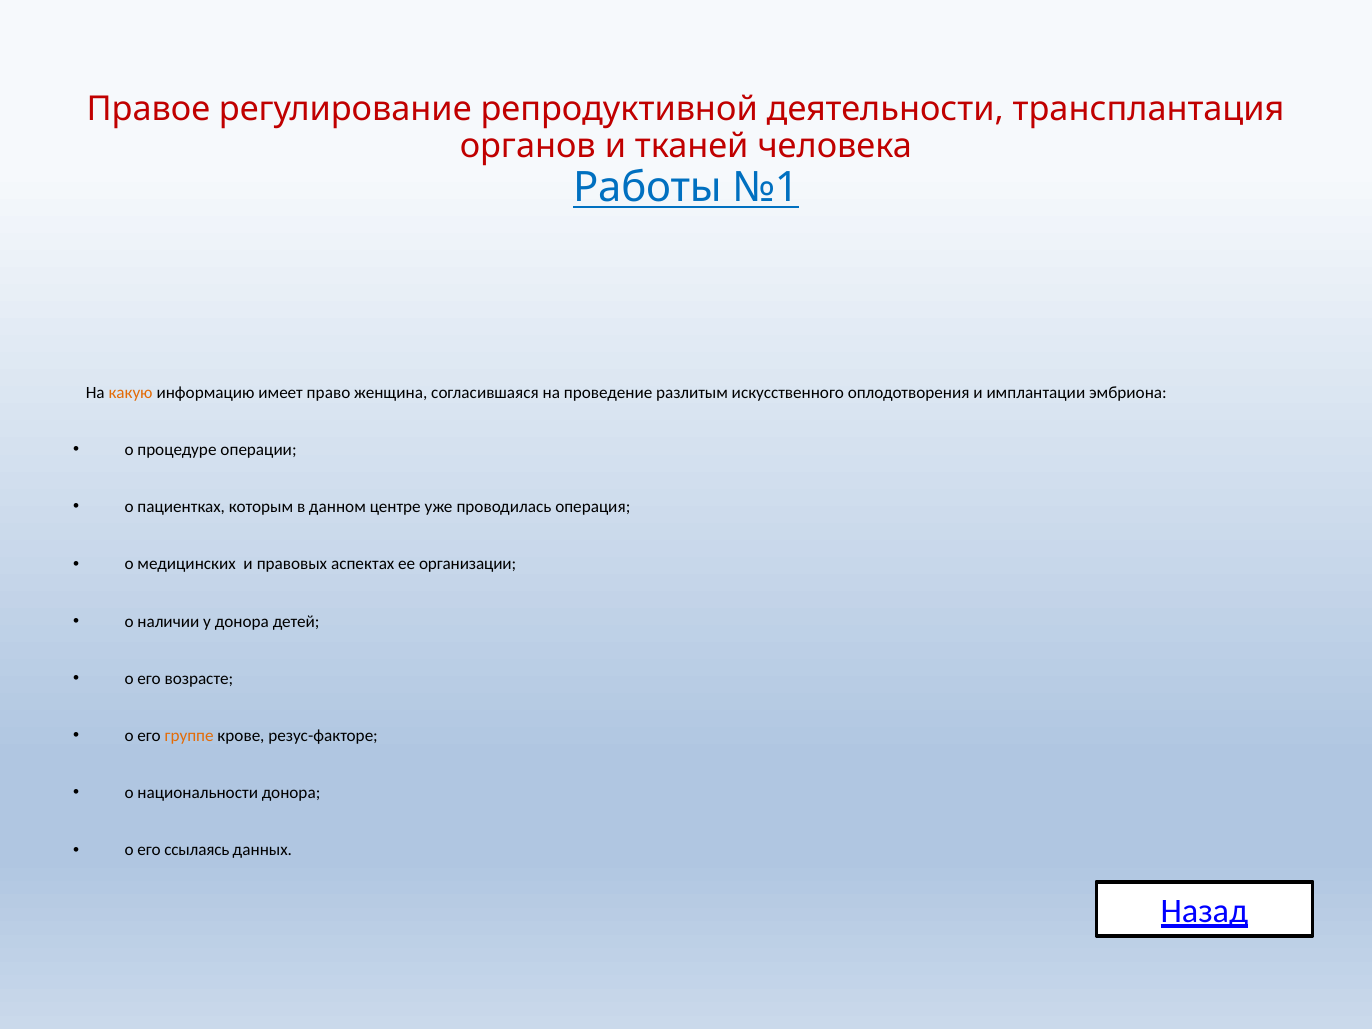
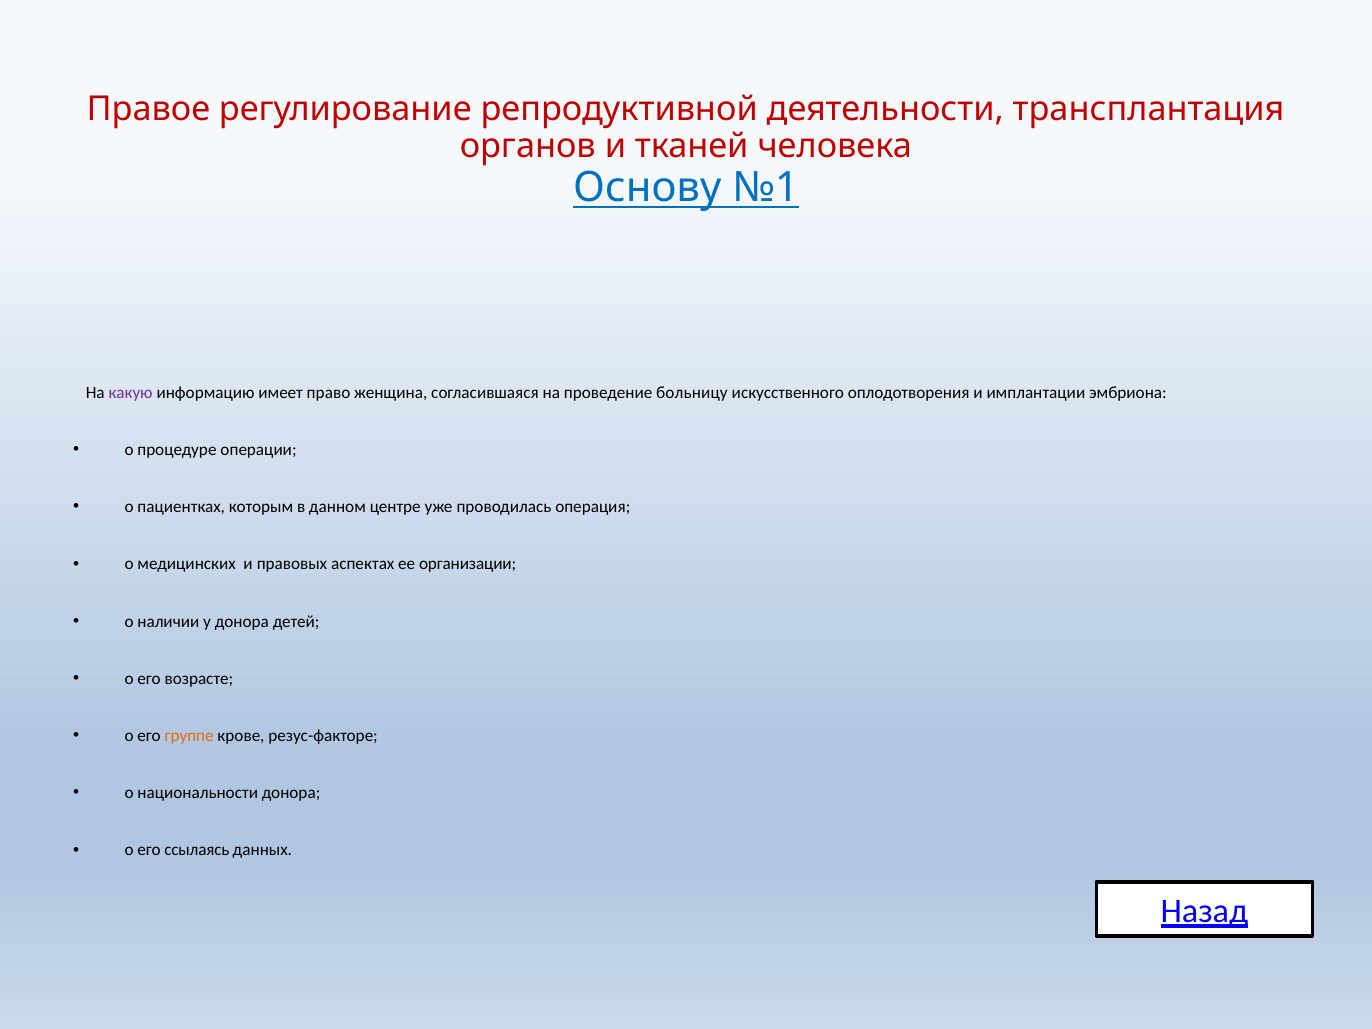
Работы: Работы -> Основу
какую colour: orange -> purple
разлитым: разлитым -> больницу
